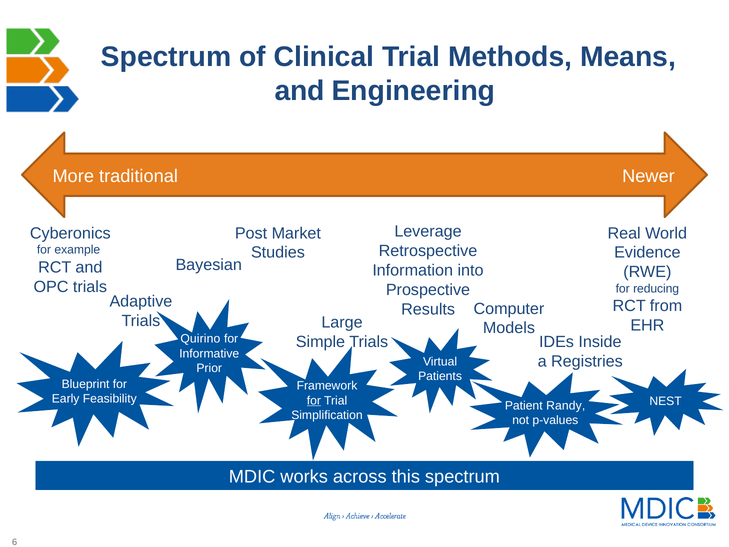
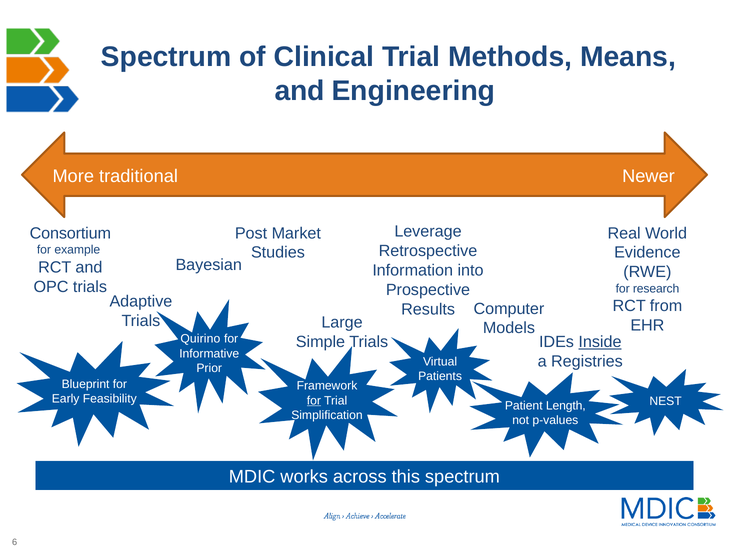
Cyberonics: Cyberonics -> Consortium
reducing: reducing -> research
Inside underline: none -> present
Randy: Randy -> Length
